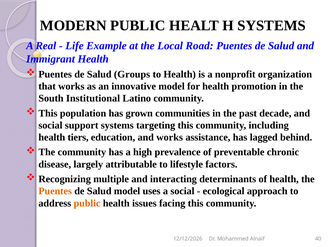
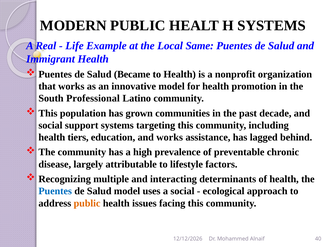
Road: Road -> Same
Groups: Groups -> Became
Institutional: Institutional -> Professional
Puentes at (55, 191) colour: orange -> blue
